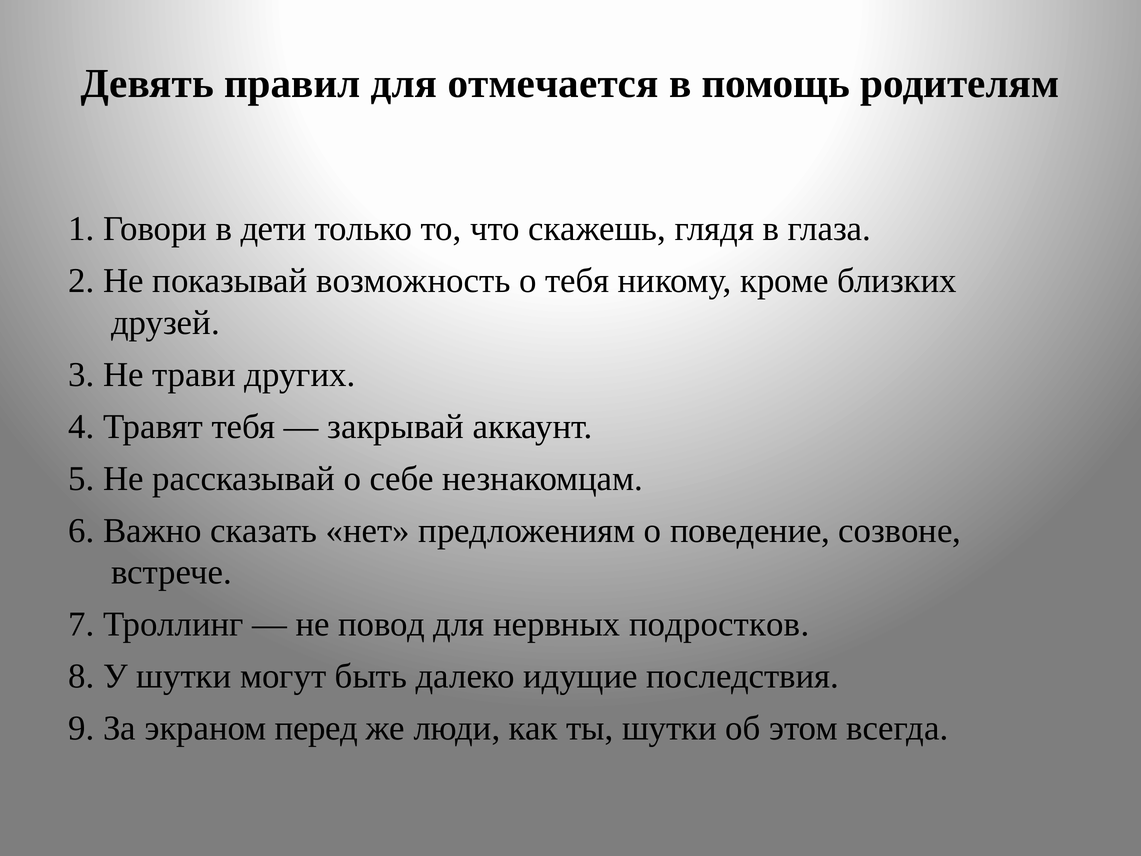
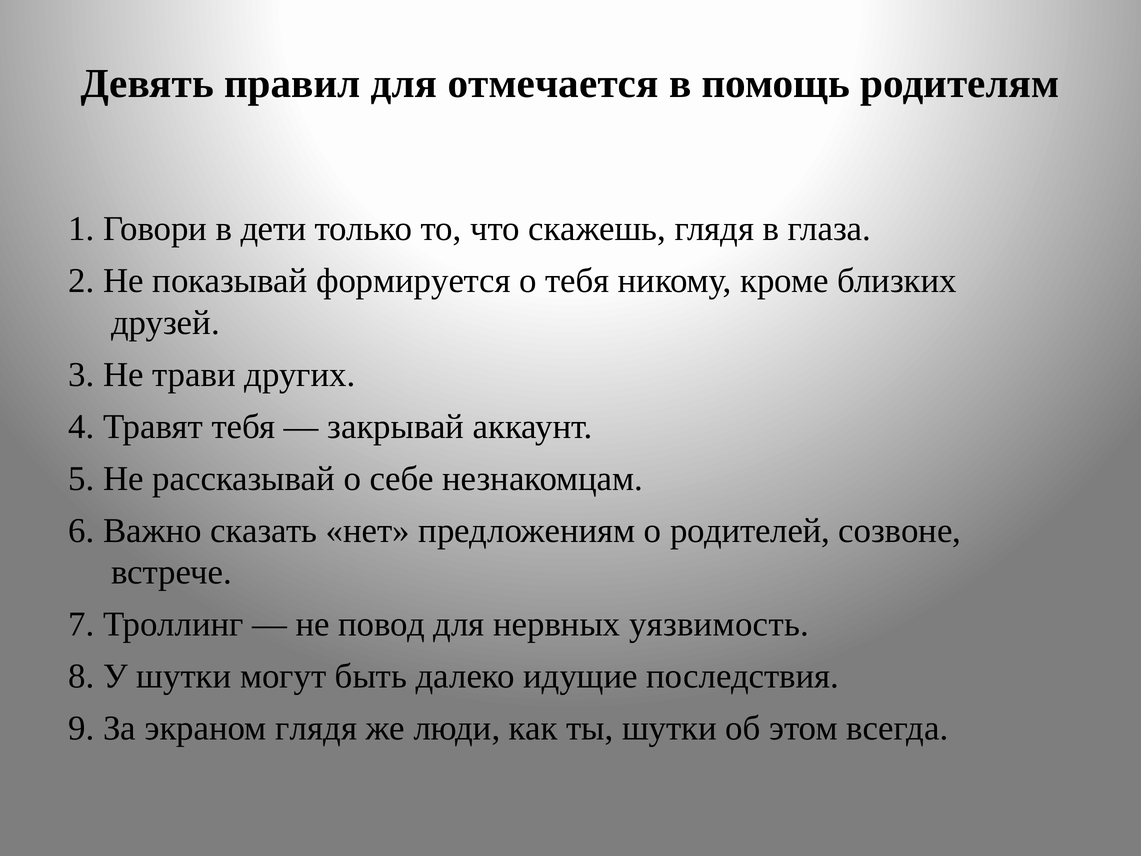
возможность: возможность -> формируется
поведение: поведение -> родителей
подростков: подростков -> уязвимость
экраном перед: перед -> глядя
